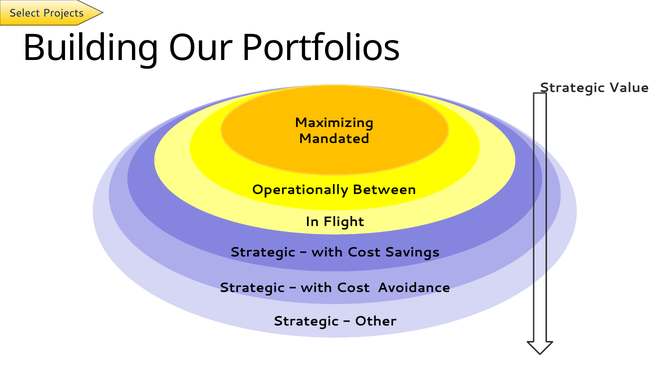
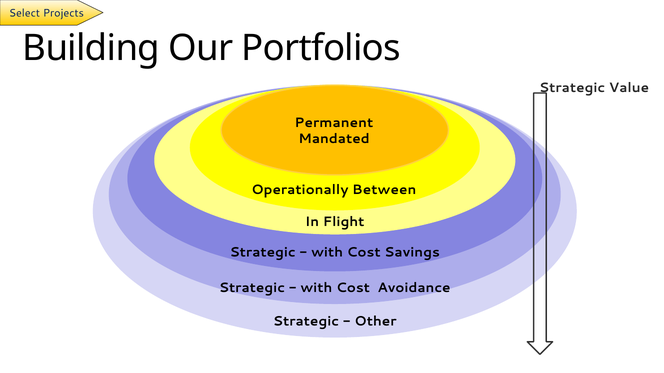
Maximizing: Maximizing -> Permanent
